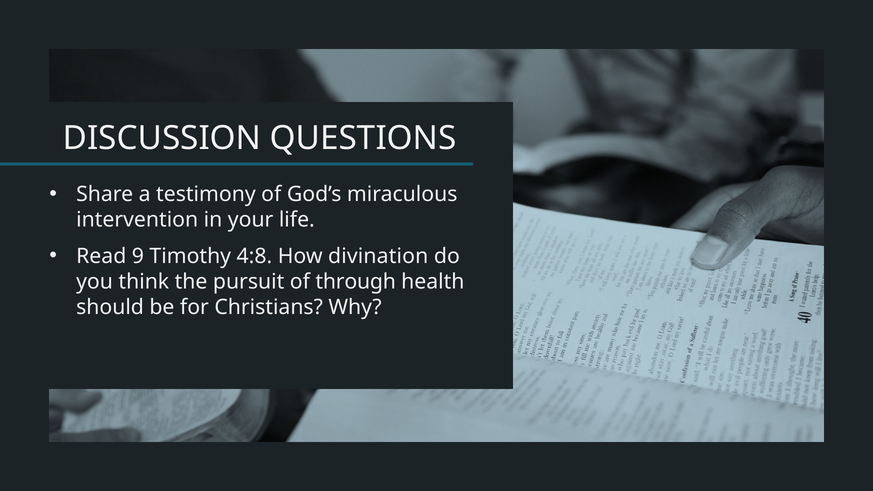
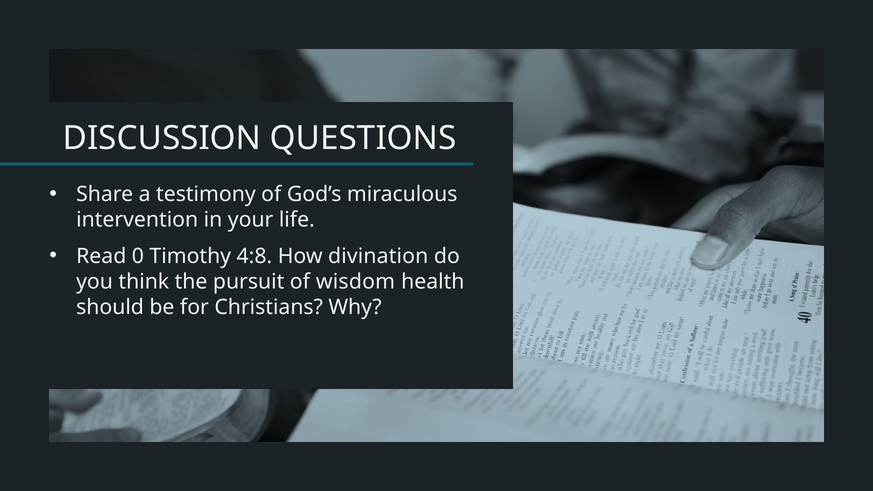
9: 9 -> 0
through: through -> wisdom
